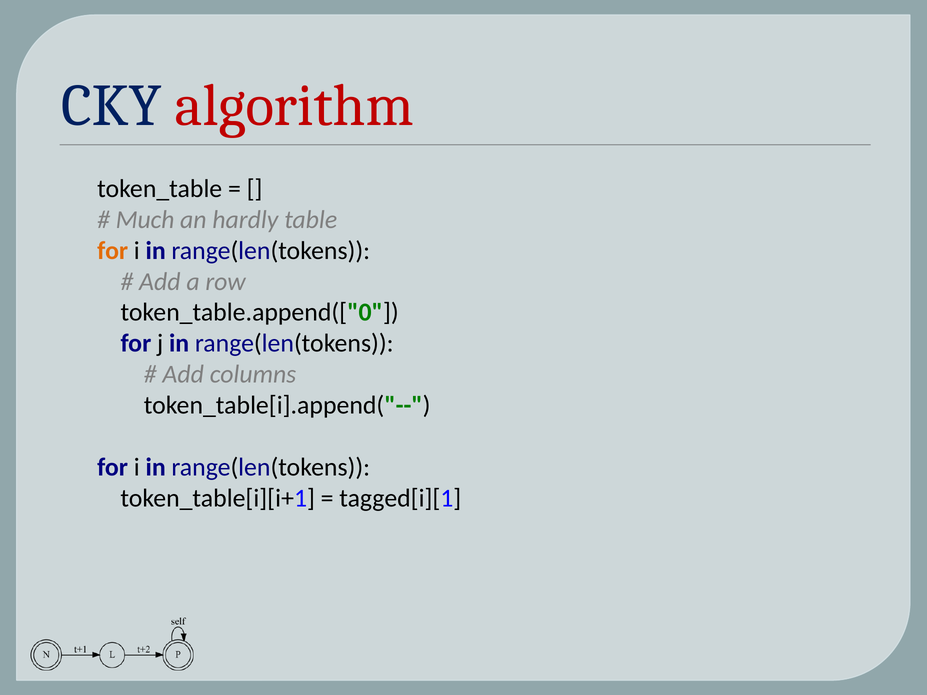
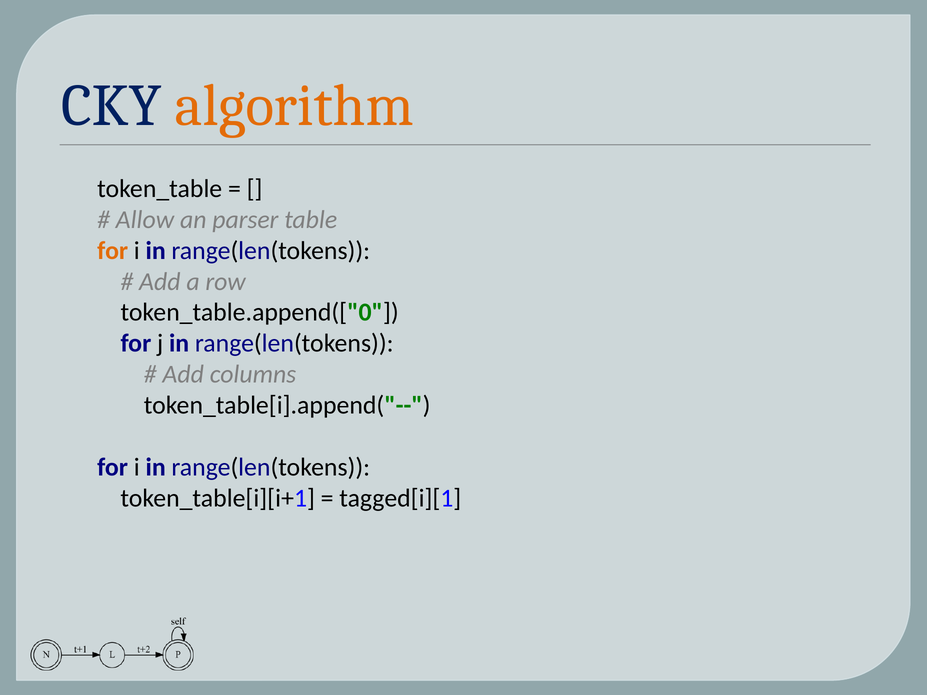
algorithm colour: red -> orange
Much: Much -> Allow
hardly: hardly -> parser
